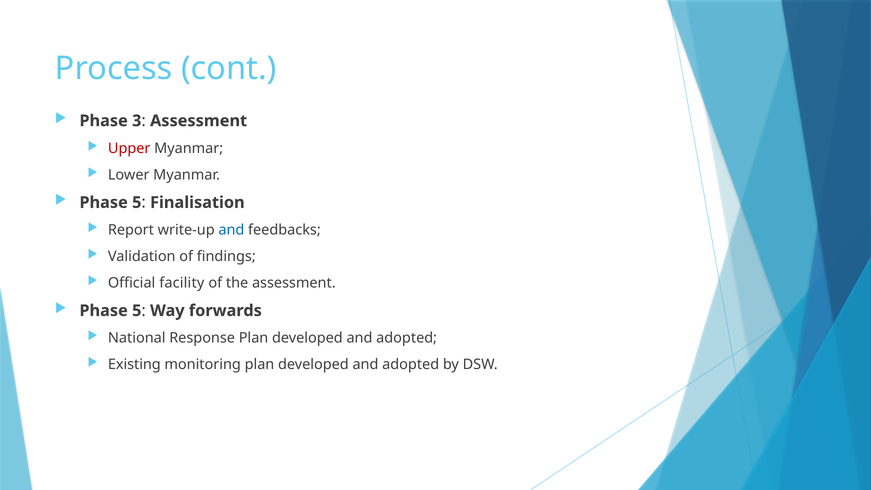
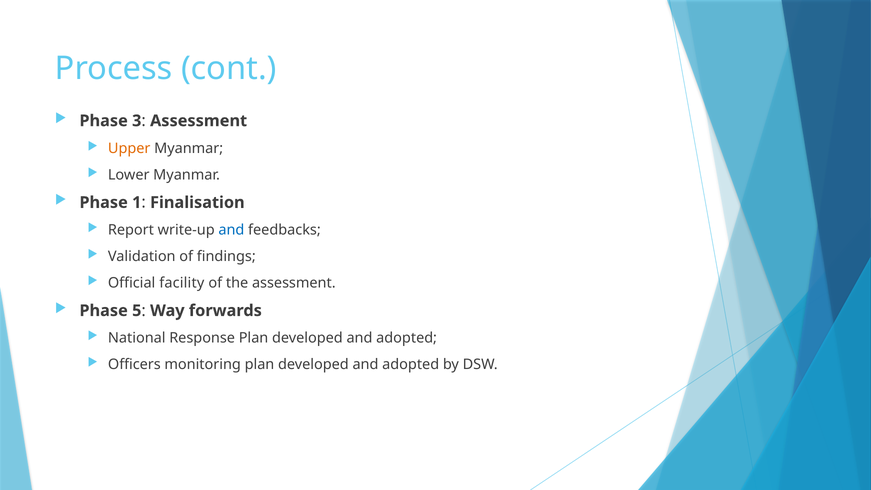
Upper colour: red -> orange
5 at (137, 202): 5 -> 1
Existing: Existing -> Officers
